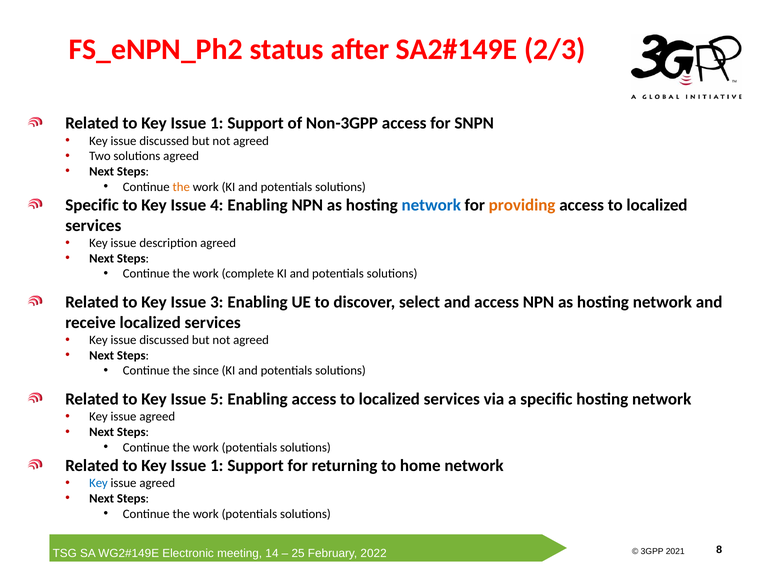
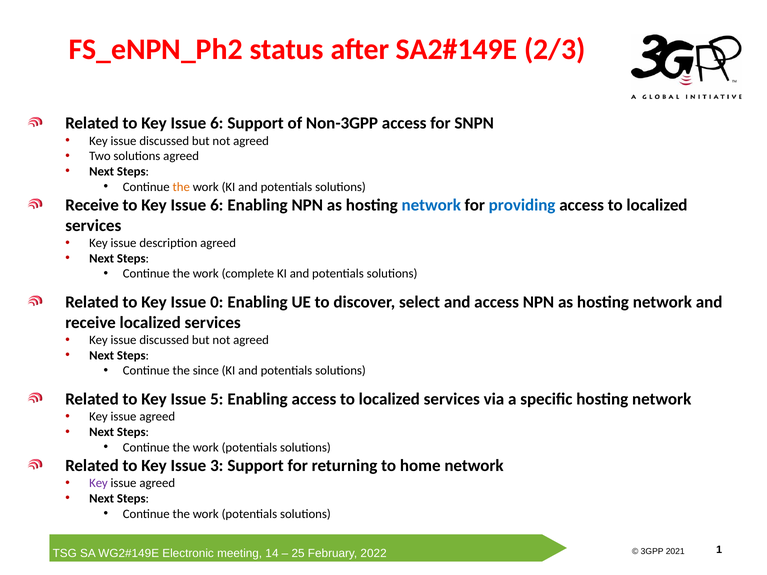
1 at (217, 123): 1 -> 6
Specific at (92, 205): Specific -> Receive
4 at (217, 205): 4 -> 6
providing colour: orange -> blue
3: 3 -> 0
1 at (217, 466): 1 -> 3
Key at (98, 483) colour: blue -> purple
8: 8 -> 1
